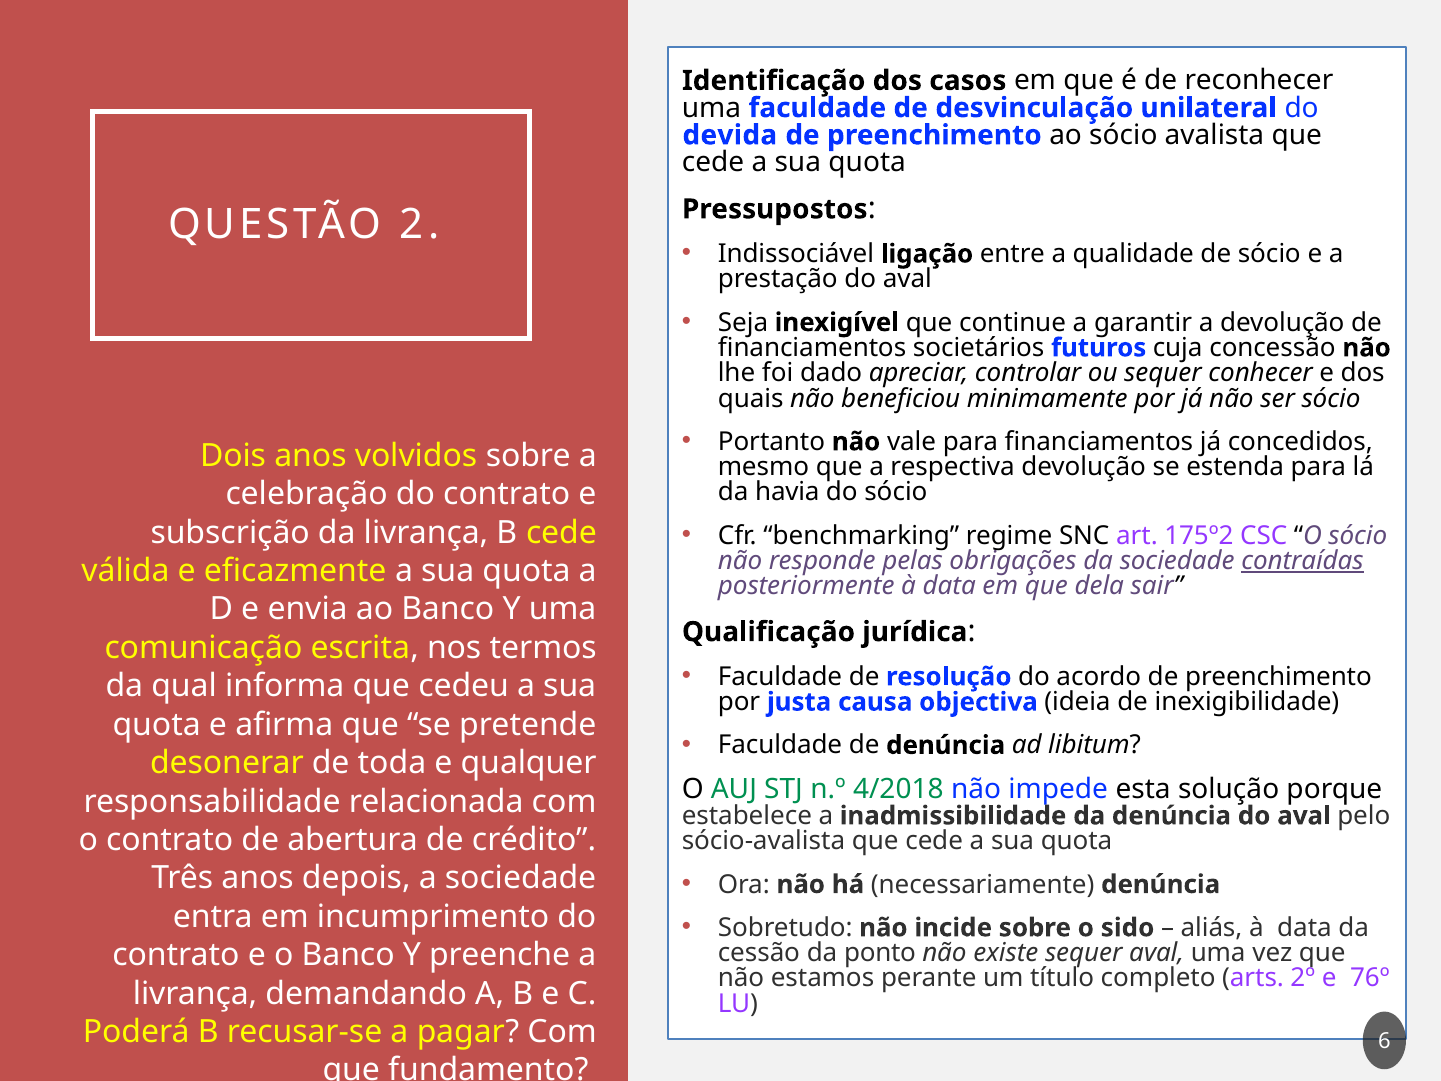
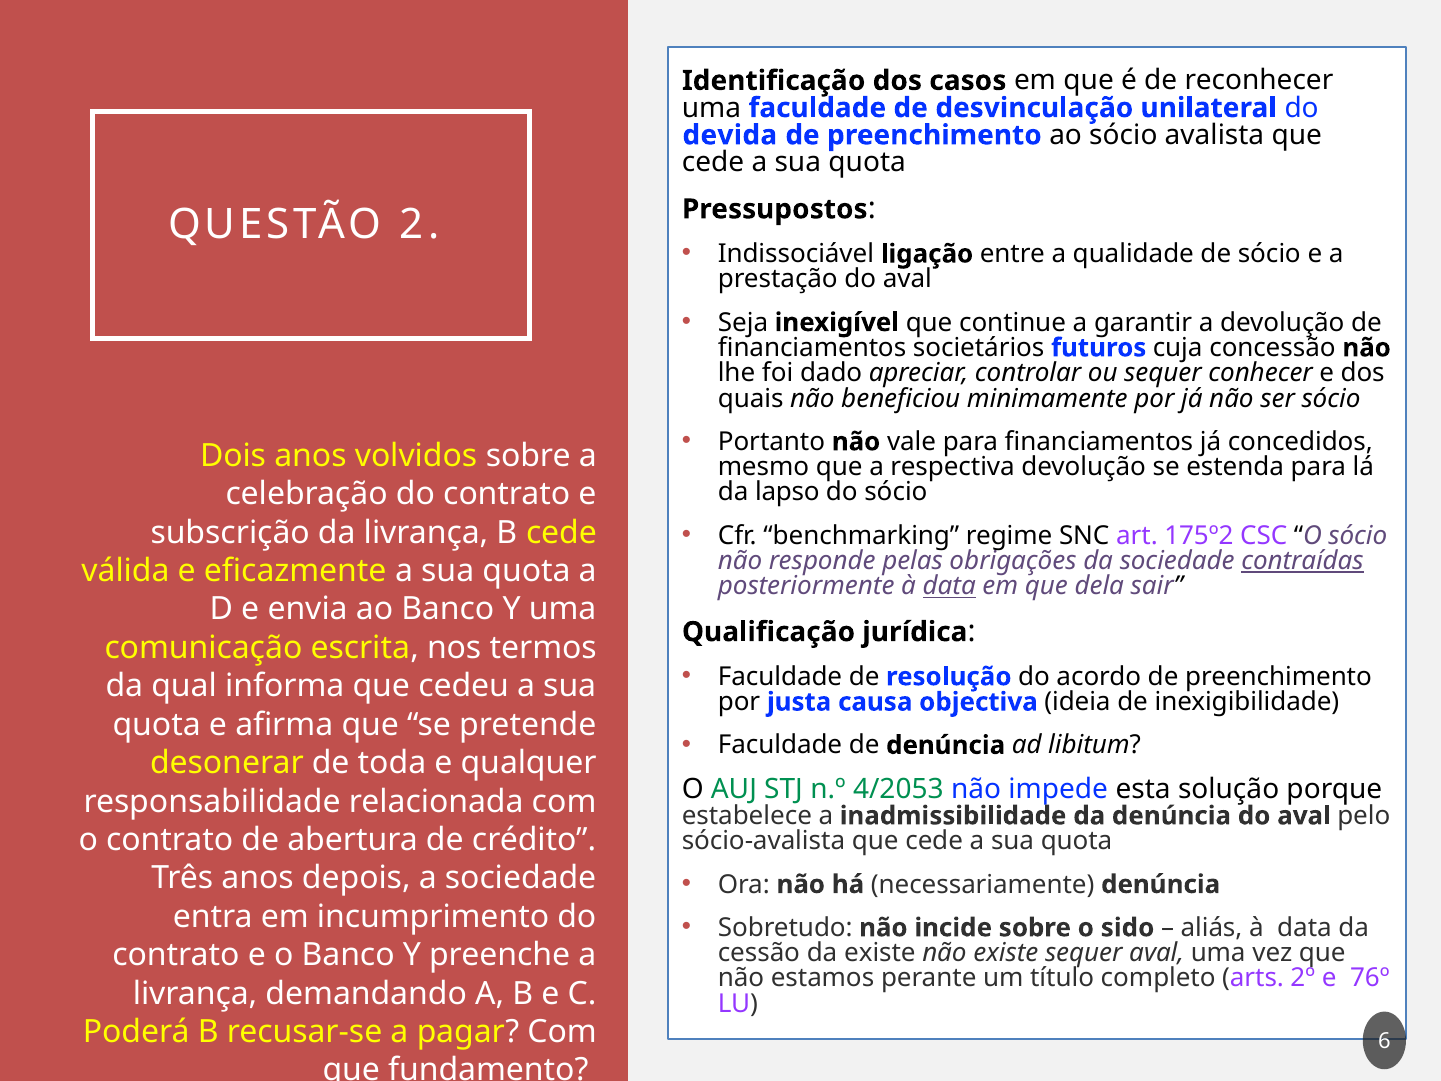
havia: havia -> lapso
data at (949, 586) underline: none -> present
4/2018: 4/2018 -> 4/2053
da ponto: ponto -> existe
